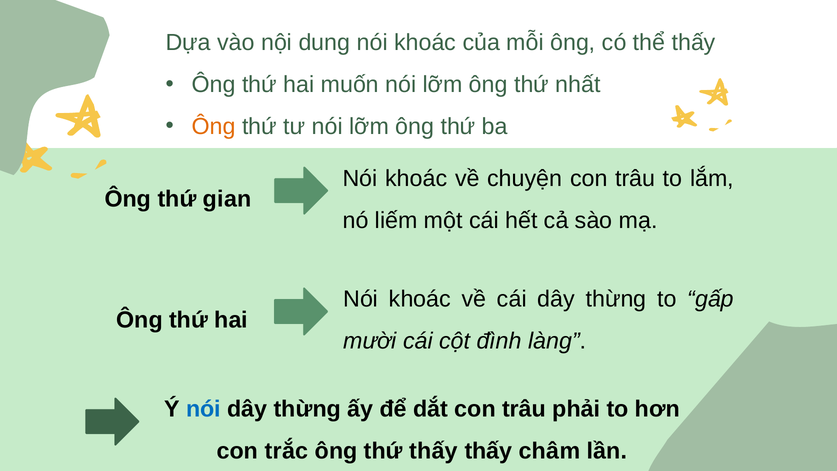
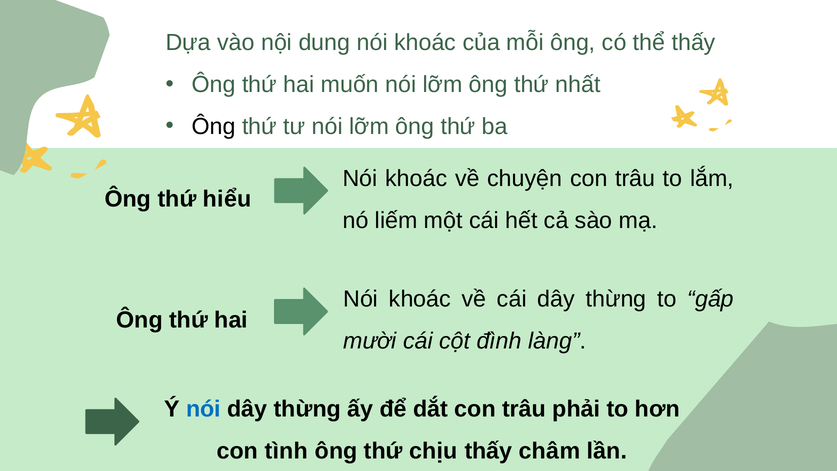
Ông at (214, 126) colour: orange -> black
gian: gian -> hiểu
trắc: trắc -> tình
thứ thấy: thấy -> chịu
